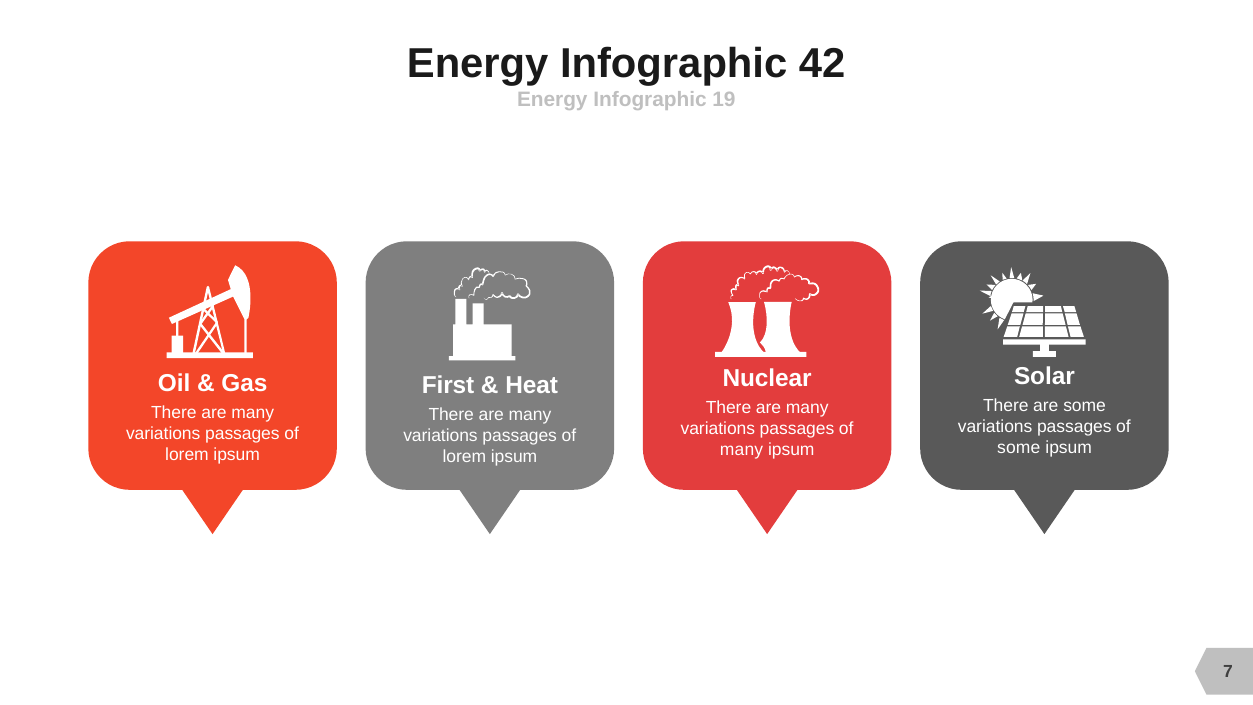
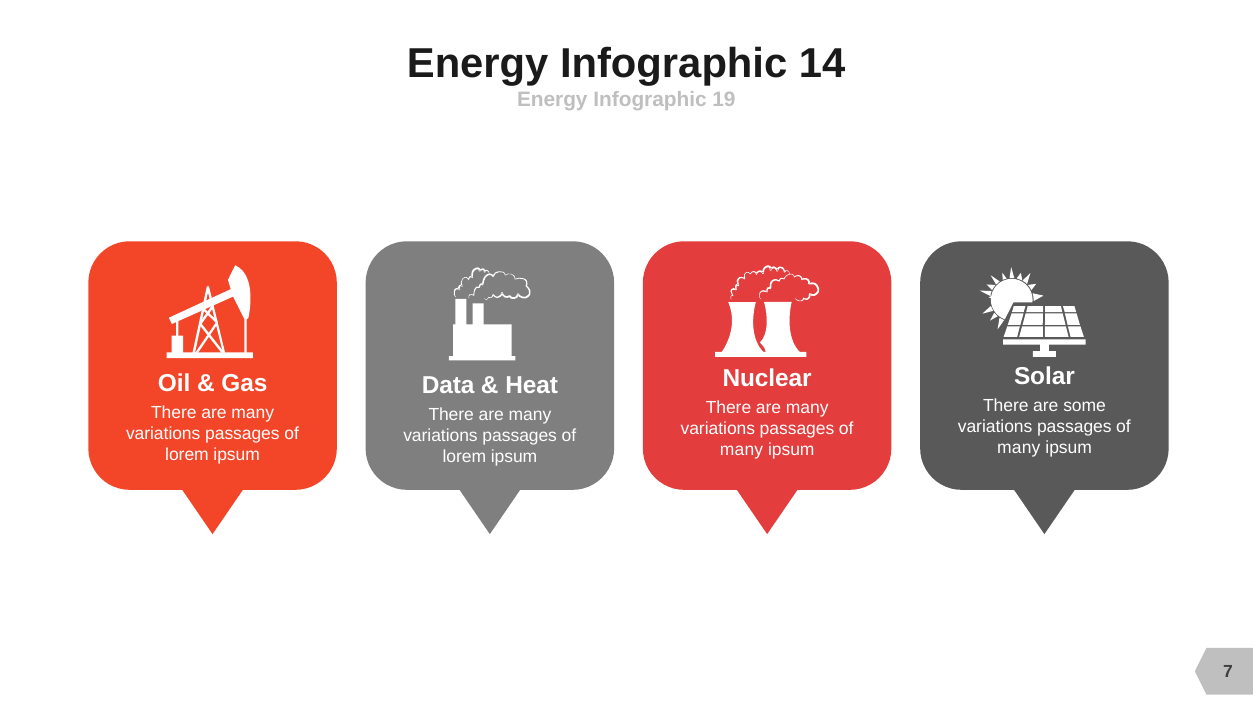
42: 42 -> 14
First: First -> Data
some at (1019, 448): some -> many
